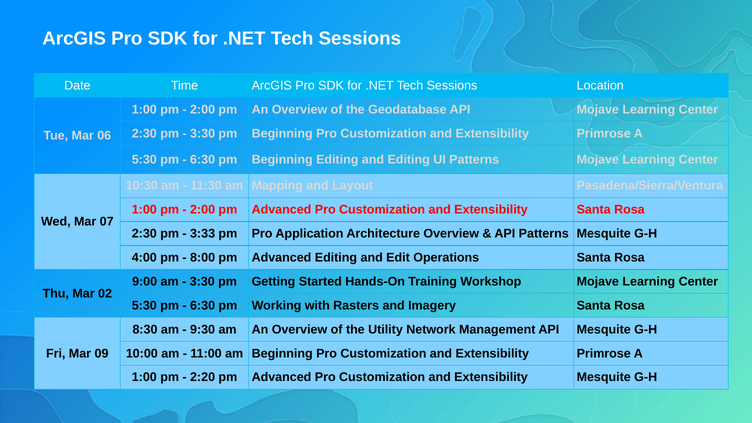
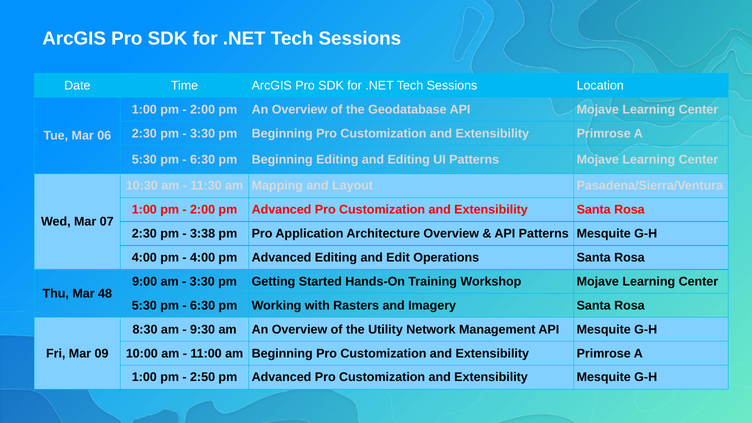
3:33: 3:33 -> 3:38
8:00 at (203, 258): 8:00 -> 4:00
02: 02 -> 48
2:20: 2:20 -> 2:50
